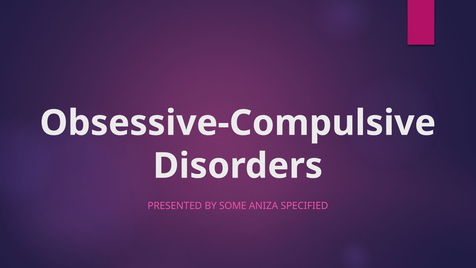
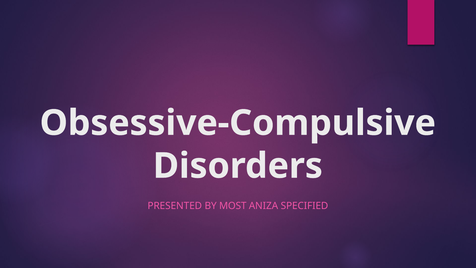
SOME: SOME -> MOST
